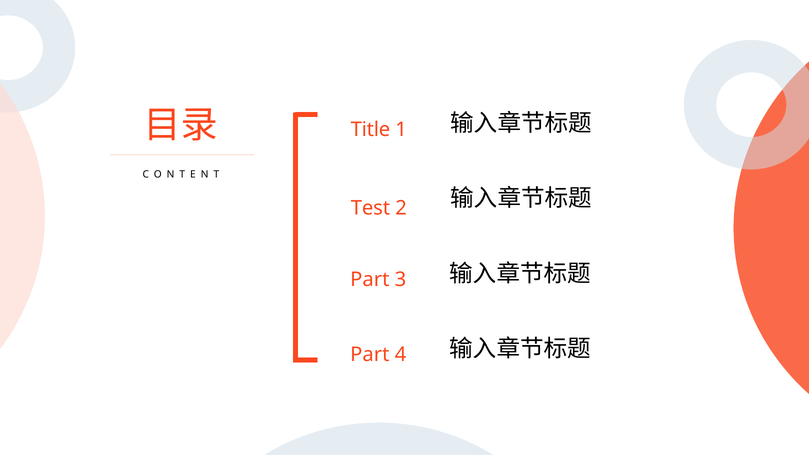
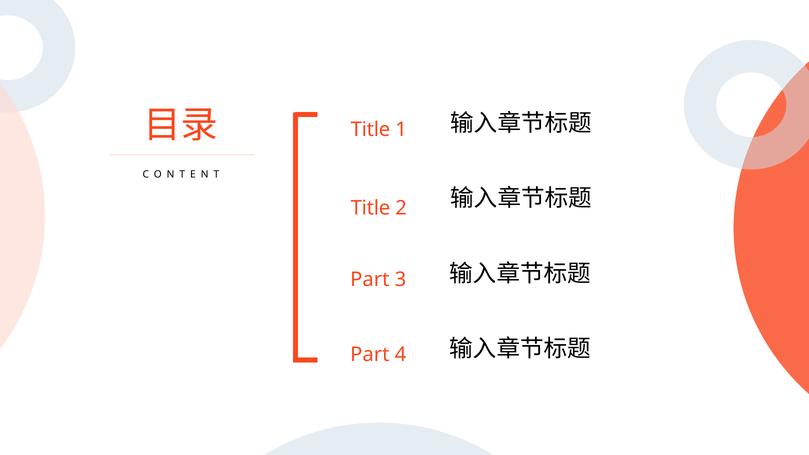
Test at (370, 208): Test -> Title
